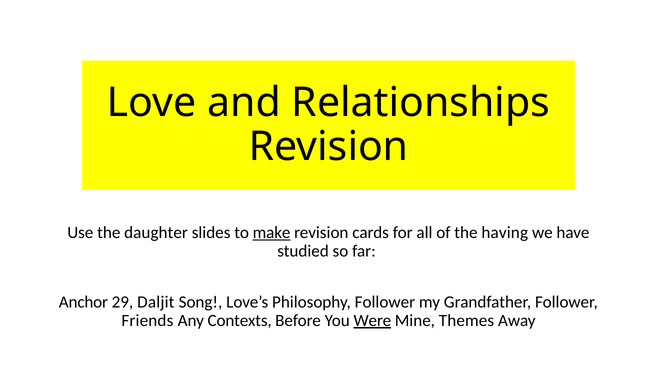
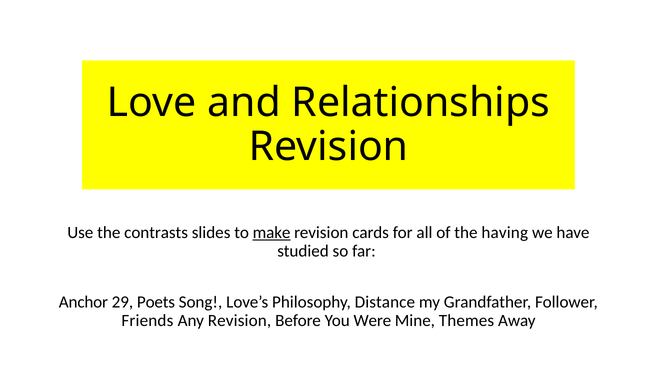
daughter: daughter -> contrasts
Daljit: Daljit -> Poets
Philosophy Follower: Follower -> Distance
Any Contexts: Contexts -> Revision
Were underline: present -> none
